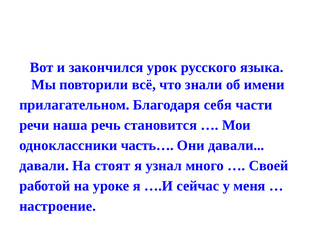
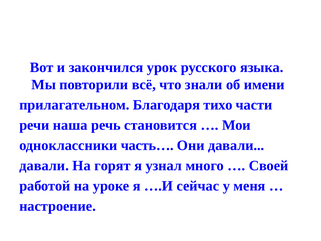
себя: себя -> тихо
стоят: стоят -> горят
